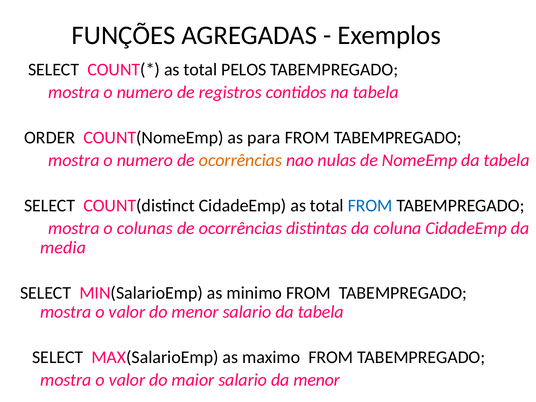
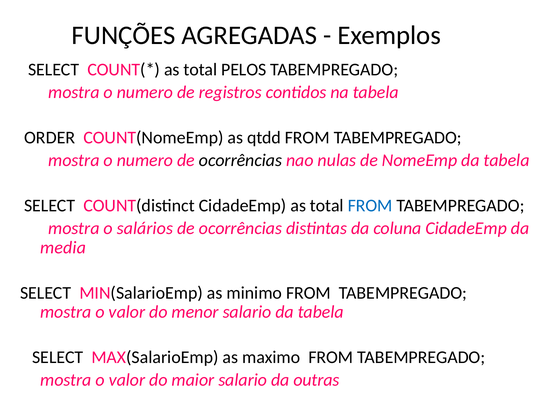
para: para -> qtdd
ocorrências at (241, 160) colour: orange -> black
colunas: colunas -> salários
da menor: menor -> outras
